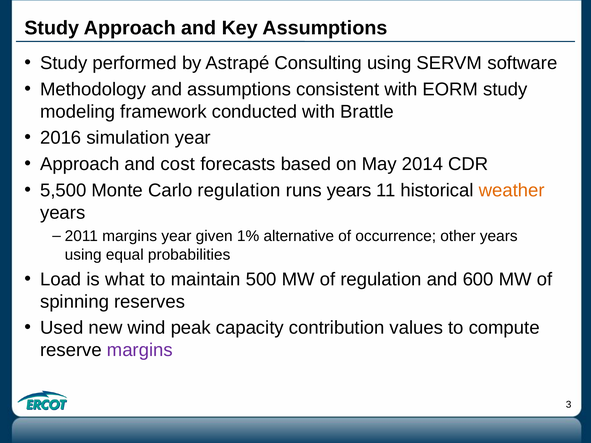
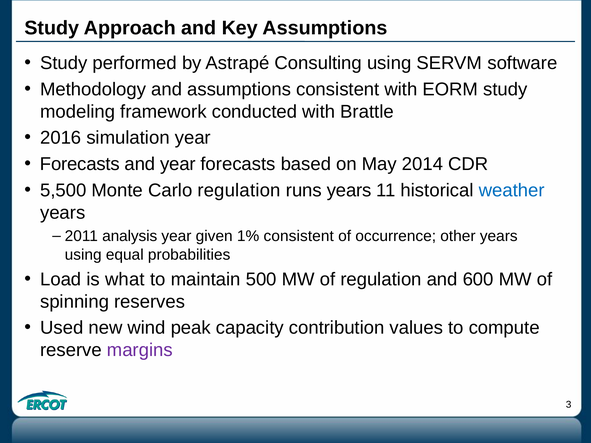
Approach at (80, 164): Approach -> Forecasts
and cost: cost -> year
weather colour: orange -> blue
margins at (130, 236): margins -> analysis
1% alternative: alternative -> consistent
